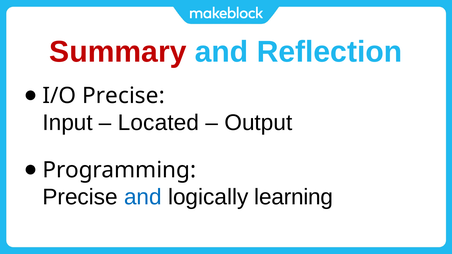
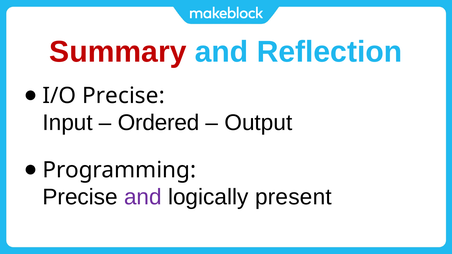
Located: Located -> Ordered
and at (143, 197) colour: blue -> purple
learning: learning -> present
